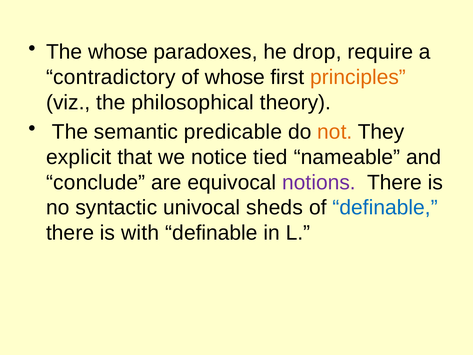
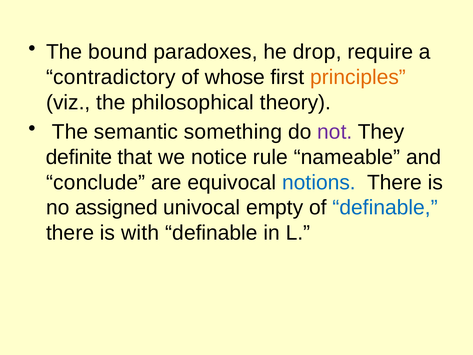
The whose: whose -> bound
predicable: predicable -> something
not colour: orange -> purple
explicit: explicit -> definite
tied: tied -> rule
notions colour: purple -> blue
syntactic: syntactic -> assigned
sheds: sheds -> empty
